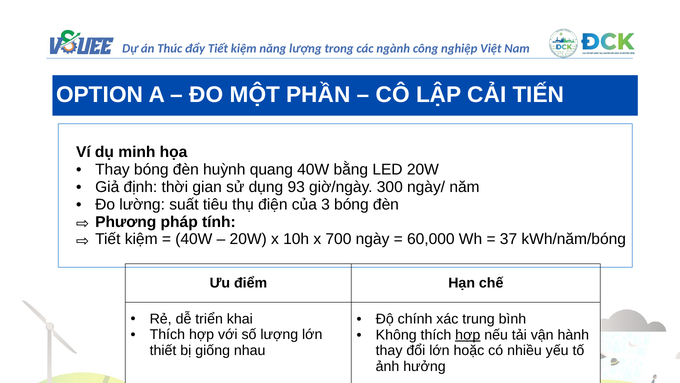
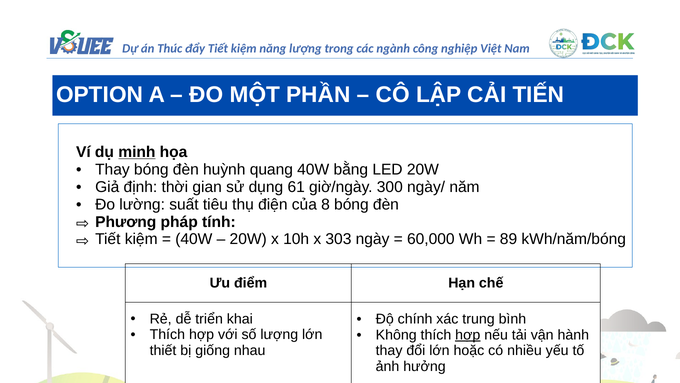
minh underline: none -> present
93: 93 -> 61
3: 3 -> 8
700: 700 -> 303
37: 37 -> 89
